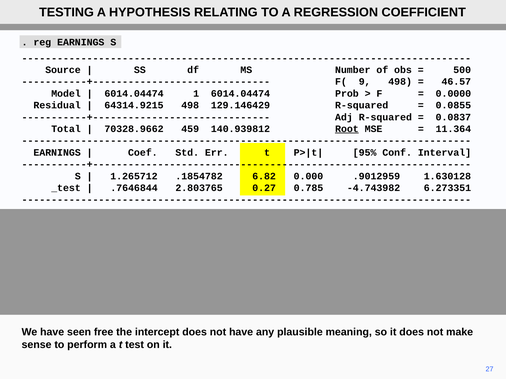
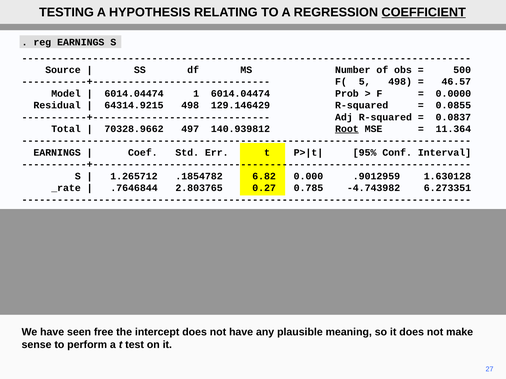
COEFFICIENT underline: none -> present
9: 9 -> 5
459: 459 -> 497
_test: _test -> _rate
